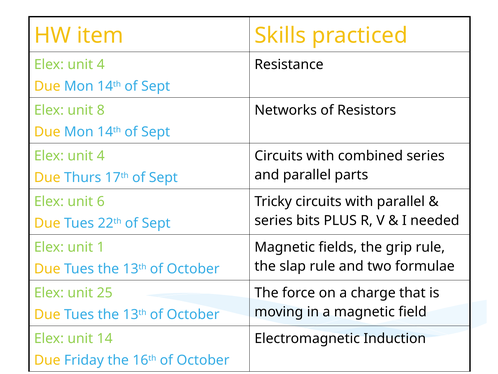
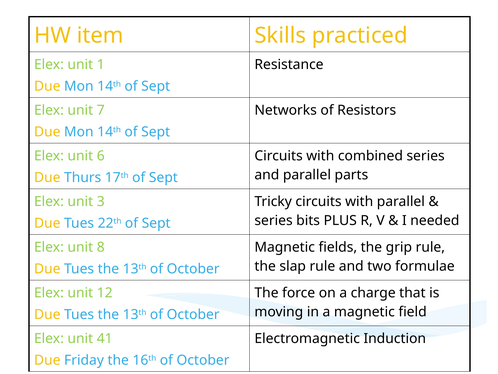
4 at (101, 65): 4 -> 1
8: 8 -> 7
4 at (101, 156): 4 -> 6
6: 6 -> 3
1: 1 -> 8
25: 25 -> 12
14: 14 -> 41
